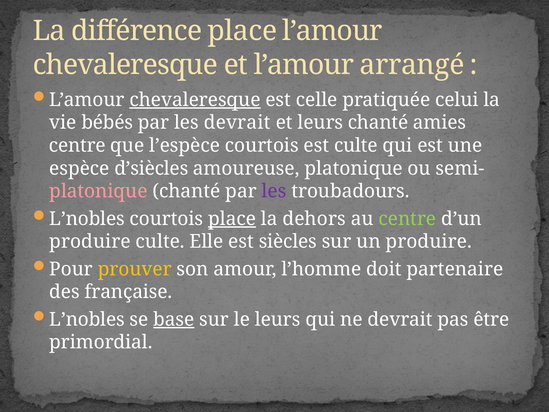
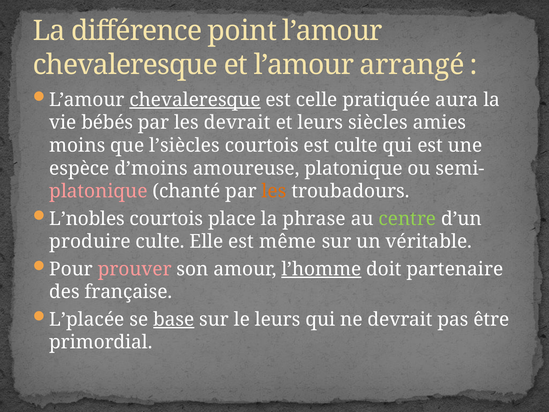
différence place: place -> point
celui: celui -> aura
leurs chanté: chanté -> siècles
centre at (77, 145): centre -> moins
l’espèce: l’espèce -> l’siècles
d’siècles: d’siècles -> d’moins
les at (274, 191) colour: purple -> orange
place at (232, 219) underline: present -> none
dehors: dehors -> phrase
siècles: siècles -> même
un produire: produire -> véritable
prouver colour: yellow -> pink
l’homme underline: none -> present
L’nobles at (87, 319): L’nobles -> L’placée
